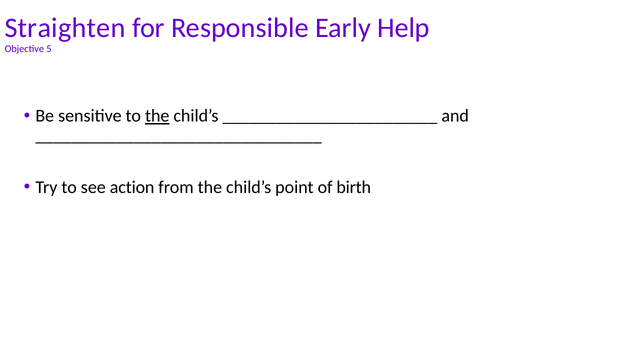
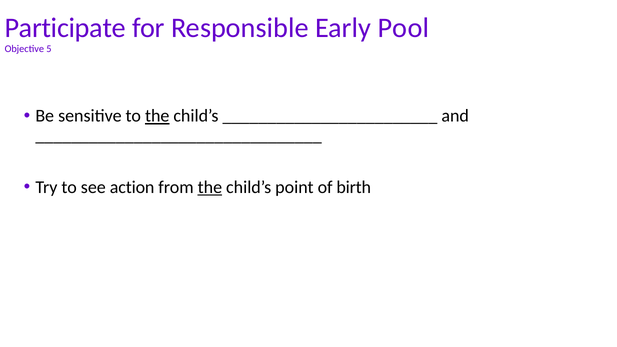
Straighten: Straighten -> Participate
Help: Help -> Pool
the at (210, 187) underline: none -> present
